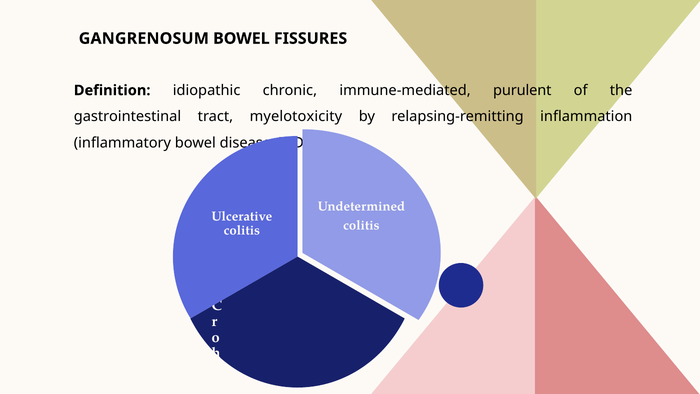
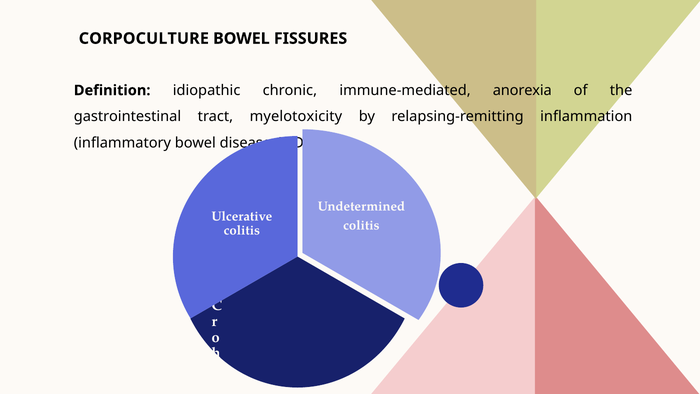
GANGRENOSUM: GANGRENOSUM -> CORPOCULTURE
purulent: purulent -> anorexia
